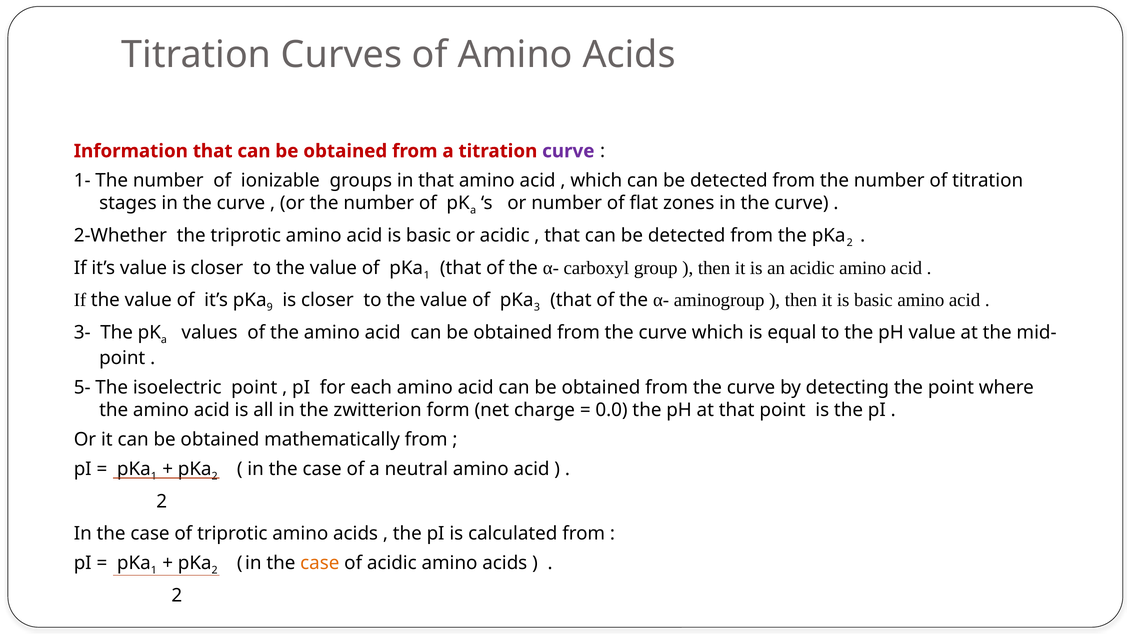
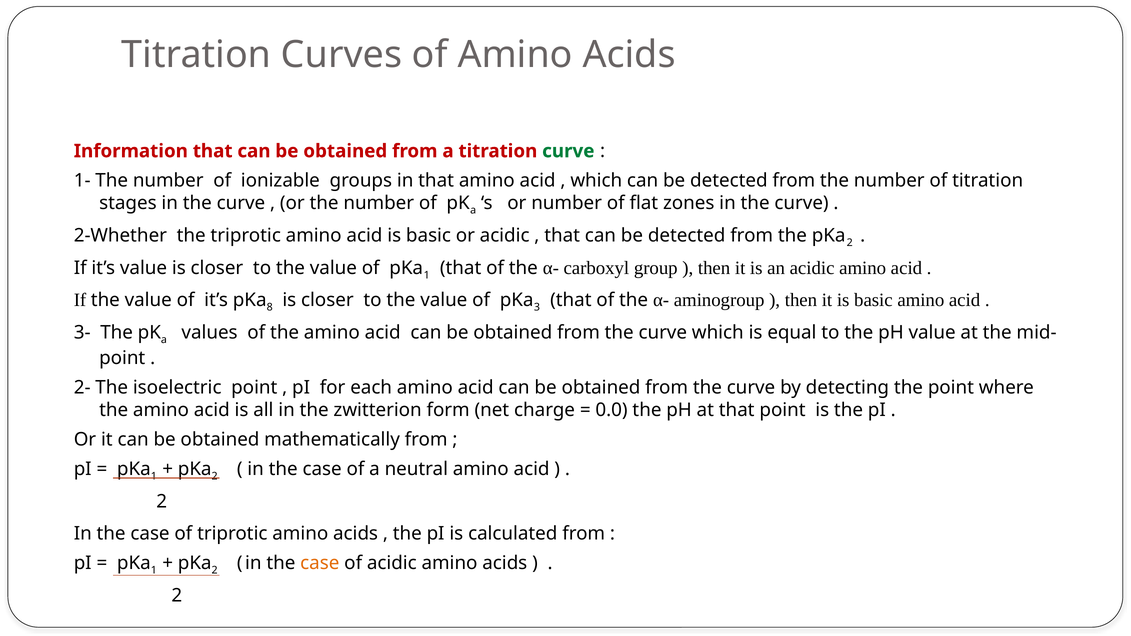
curve at (568, 151) colour: purple -> green
9: 9 -> 8
5-: 5- -> 2-
